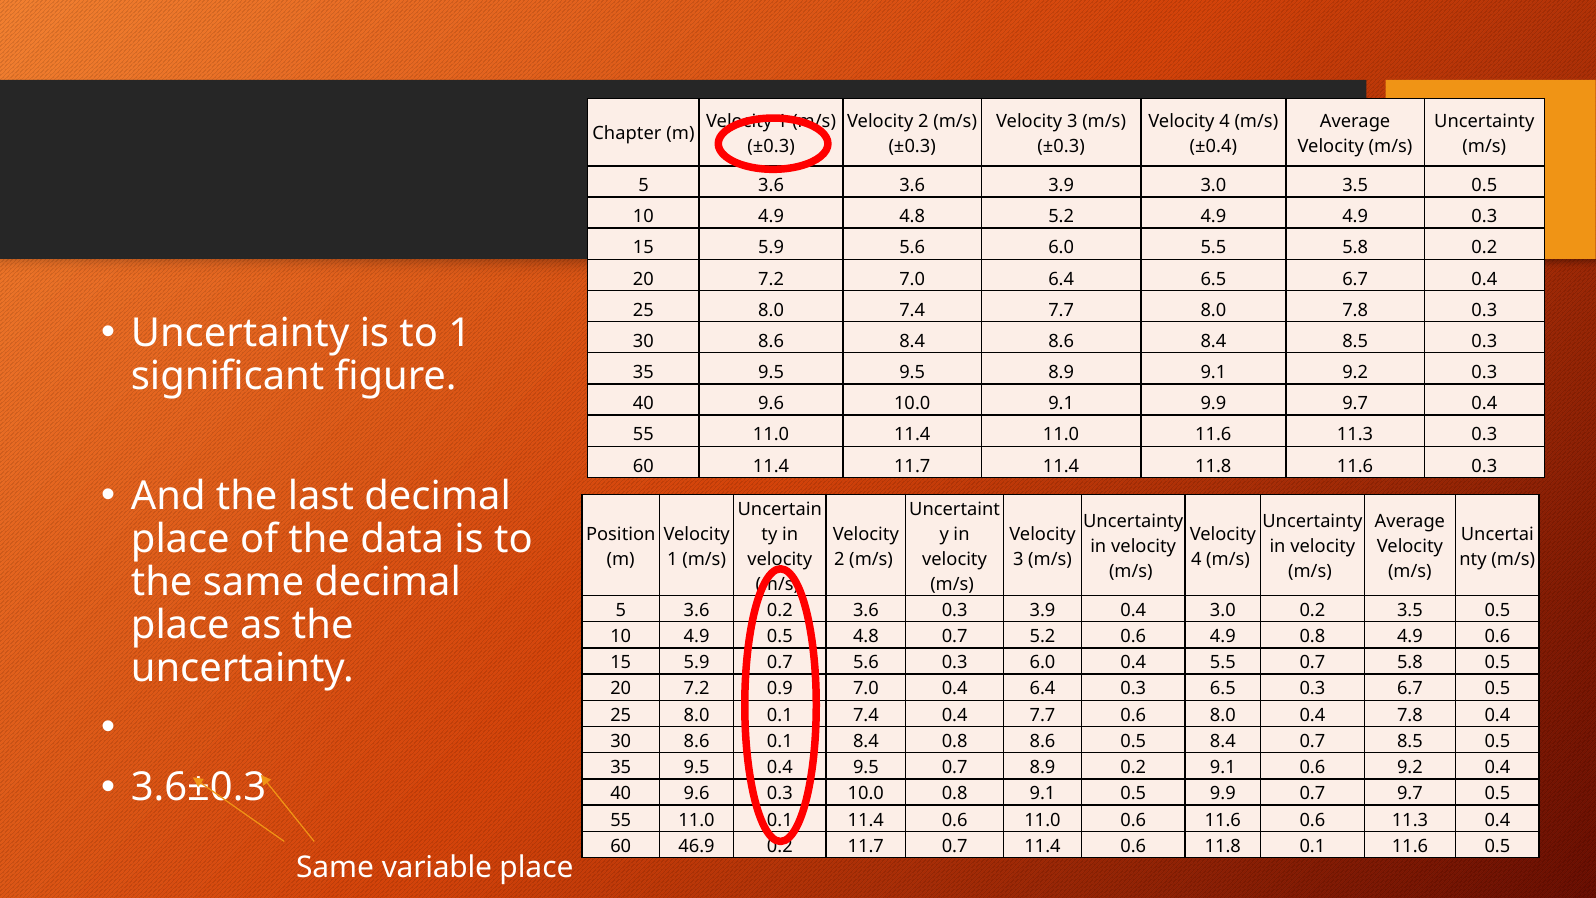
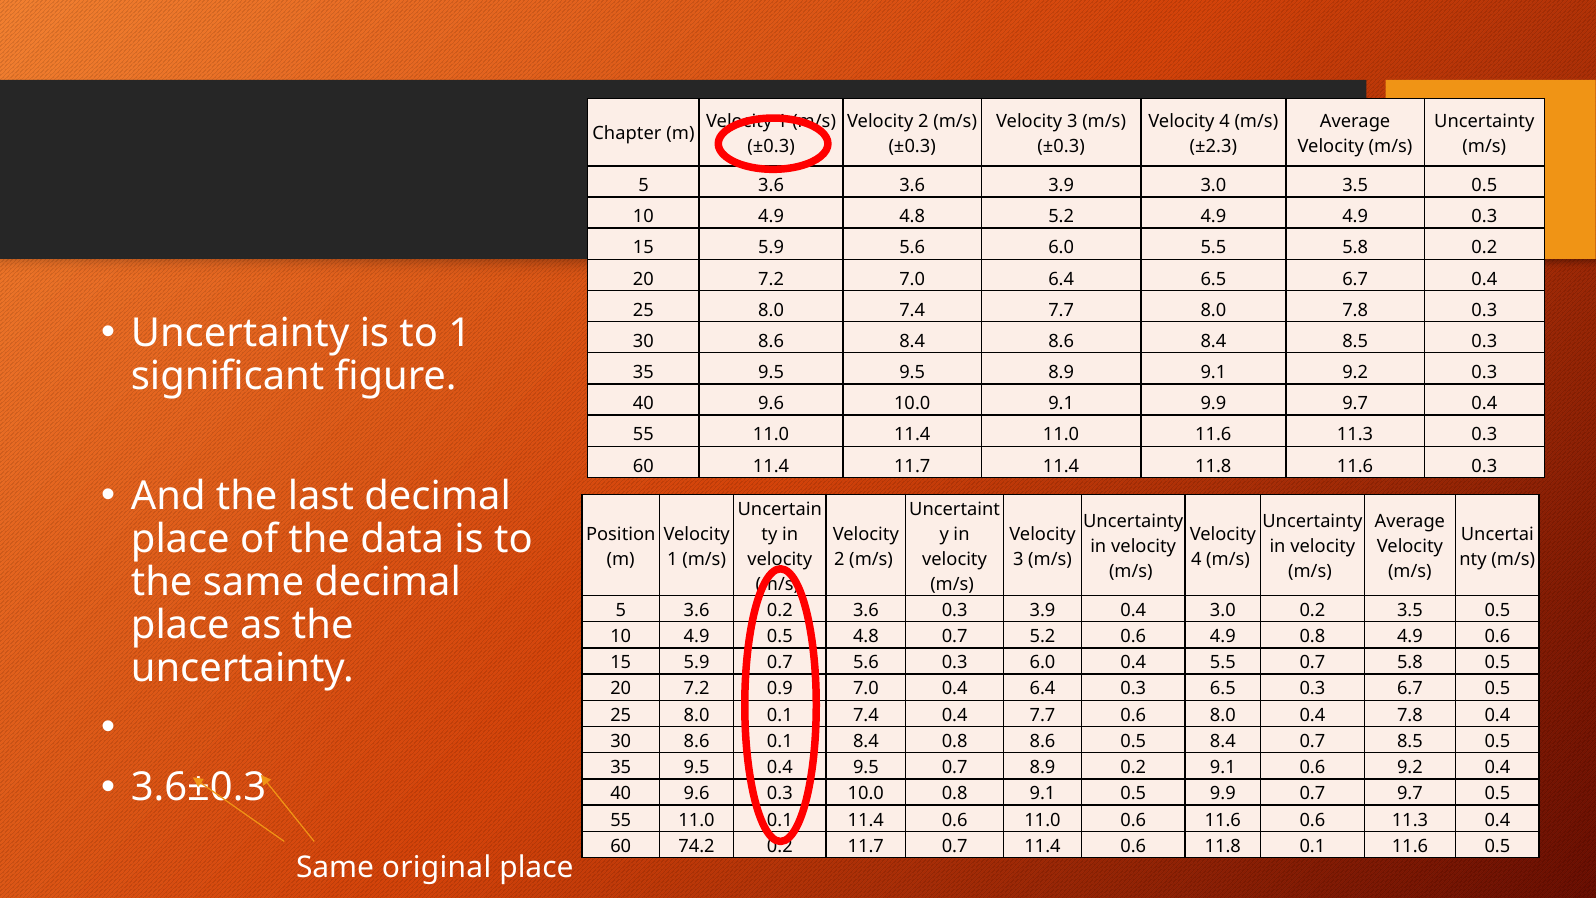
±0.4: ±0.4 -> ±2.3
46.9: 46.9 -> 74.2
variable: variable -> original
